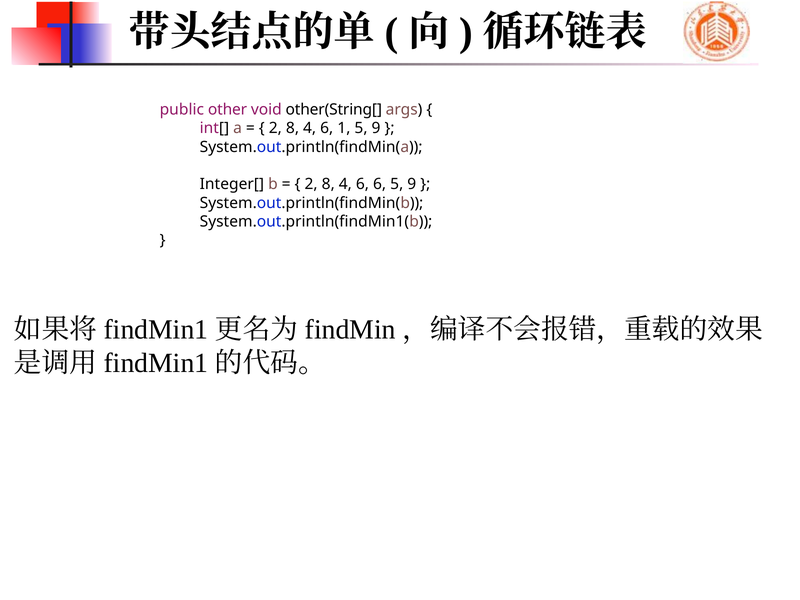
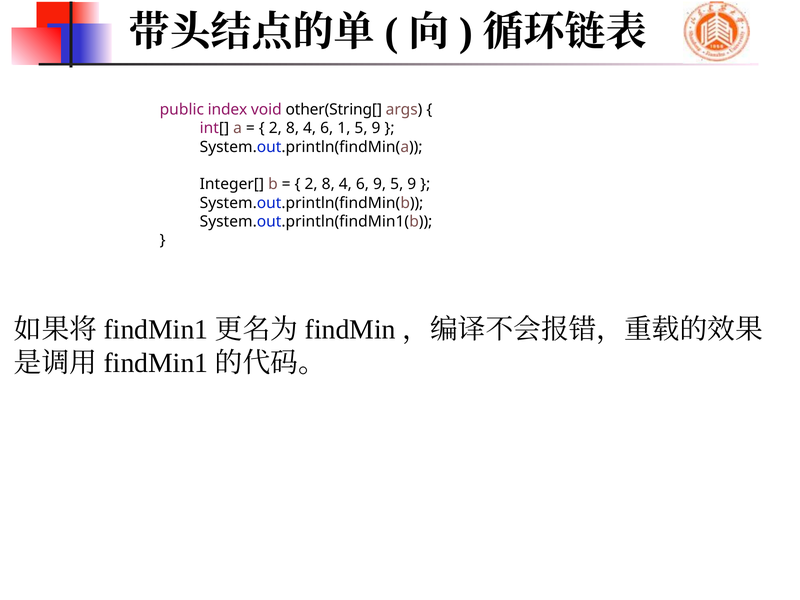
other: other -> index
6 6: 6 -> 9
